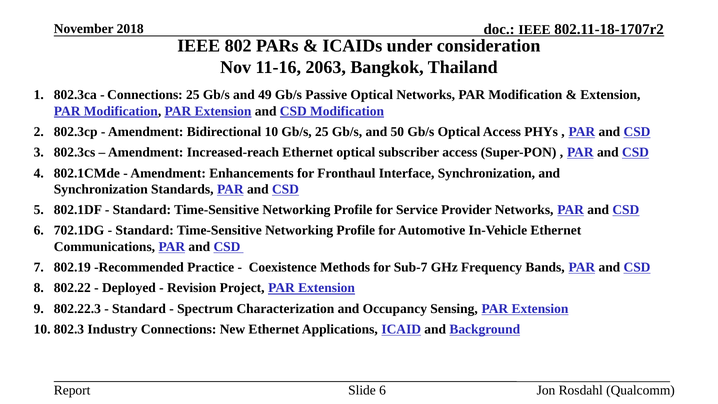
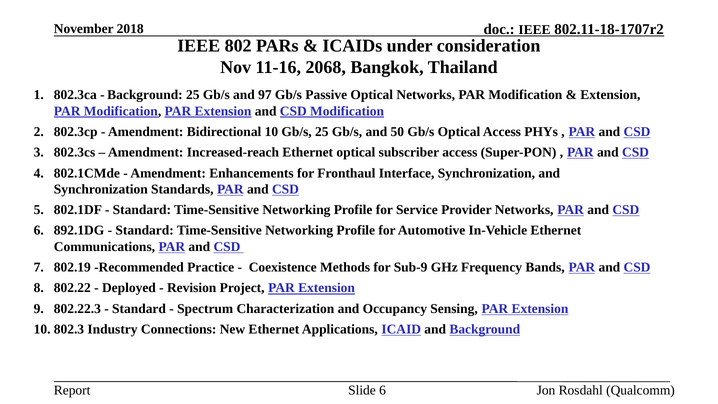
2063: 2063 -> 2068
Connections at (145, 95): Connections -> Background
49: 49 -> 97
702.1DG: 702.1DG -> 892.1DG
Sub-7: Sub-7 -> Sub-9
